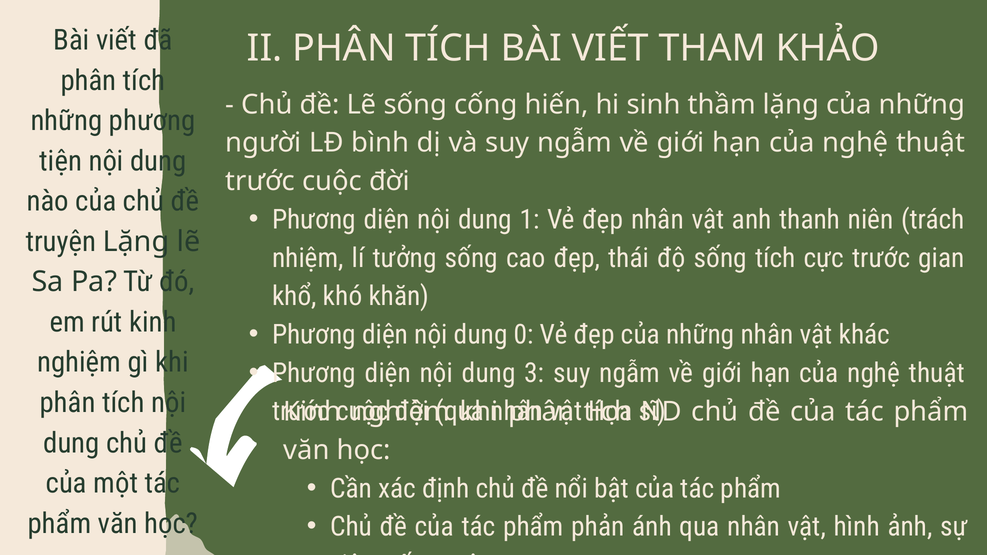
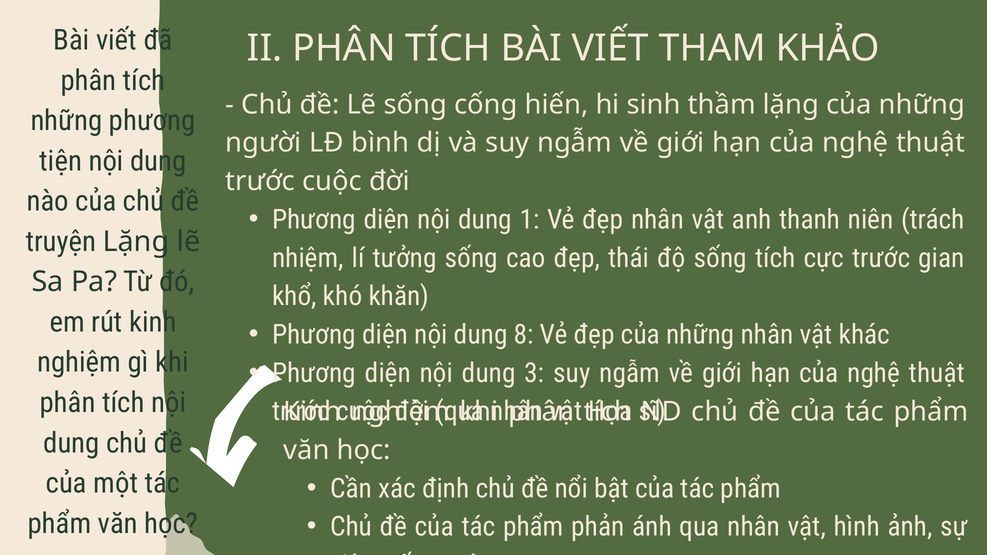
0: 0 -> 8
